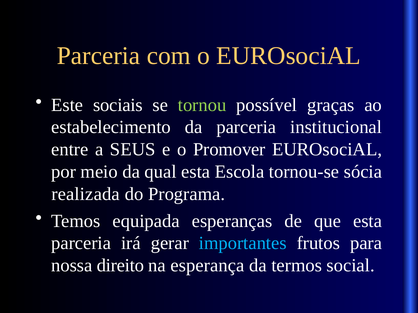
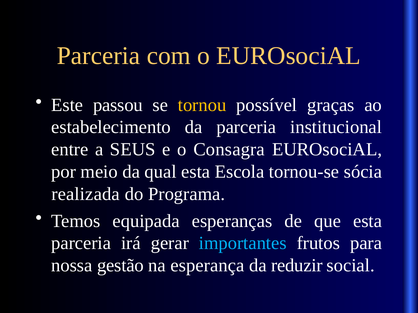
sociais: sociais -> passou
tornou colour: light green -> yellow
Promover: Promover -> Consagra
direito: direito -> gestão
termos: termos -> reduzir
